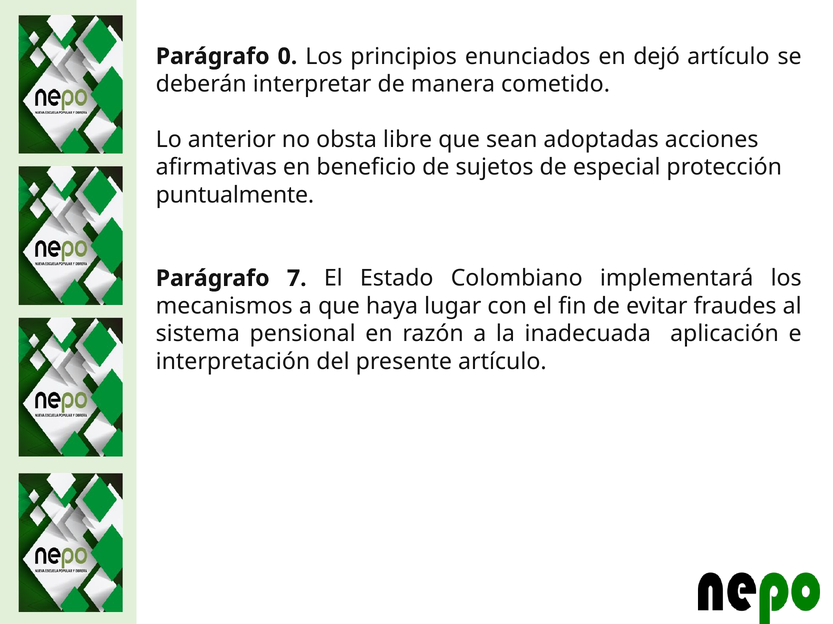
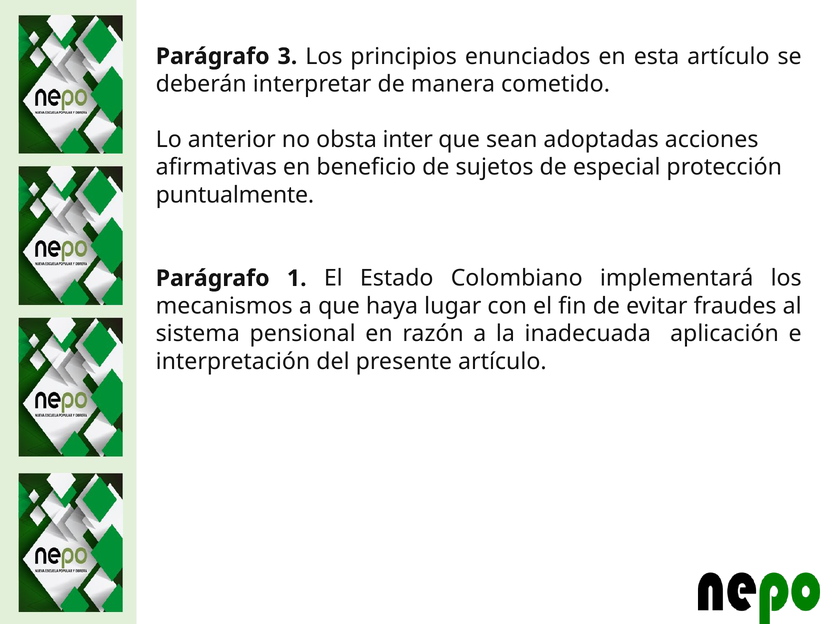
0: 0 -> 3
dejó: dejó -> esta
libre: libre -> inter
7: 7 -> 1
